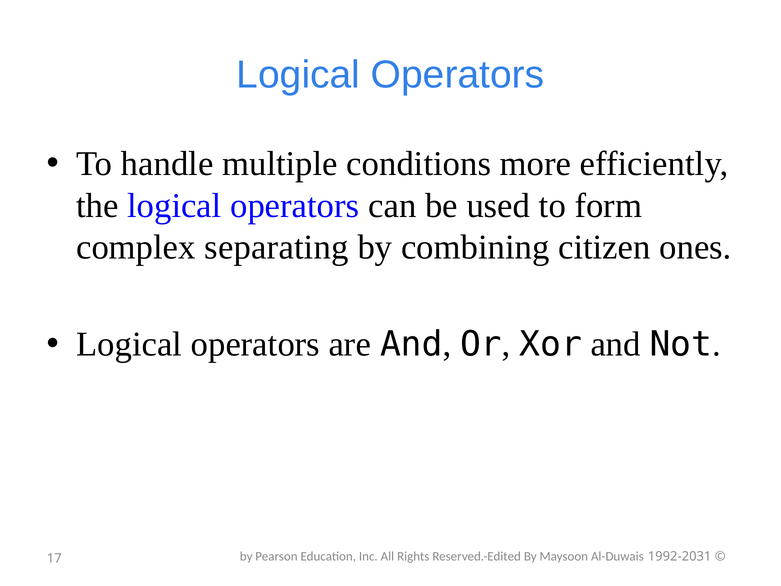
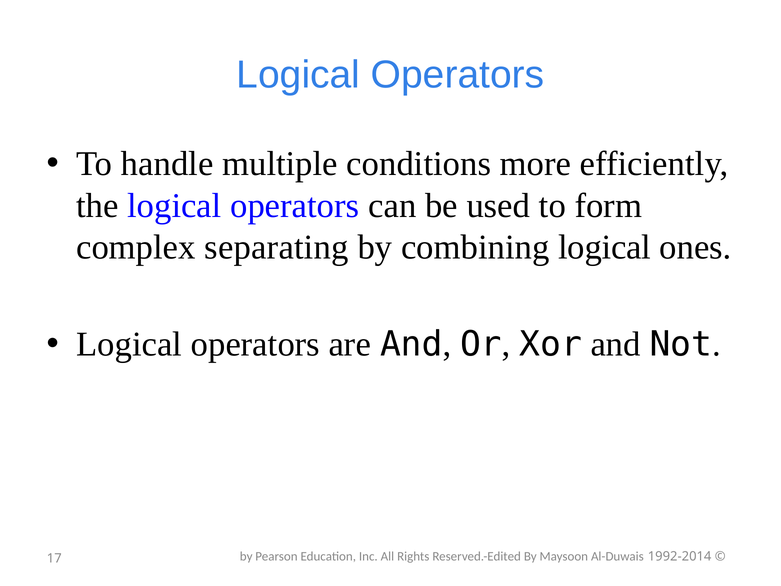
combining citizen: citizen -> logical
1992-2031: 1992-2031 -> 1992-2014
